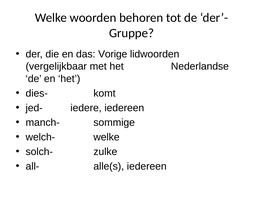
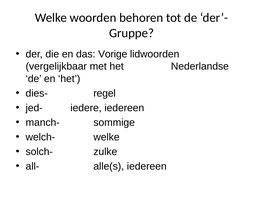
komt: komt -> regel
